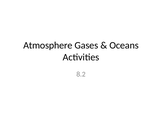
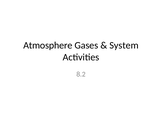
Oceans: Oceans -> System
